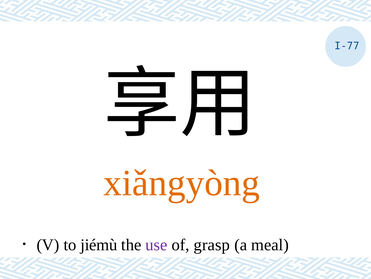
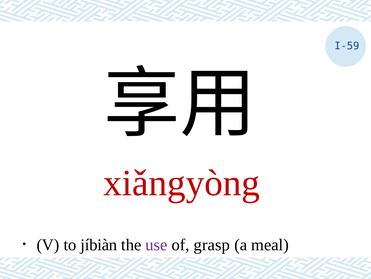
I-77: I-77 -> I-59
xiǎngyòng colour: orange -> red
jiémù: jiémù -> jíbiàn
